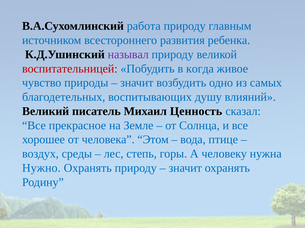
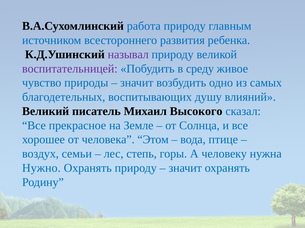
воспитательницей colour: red -> purple
когда: когда -> среду
Ценность: Ценность -> Высокого
среды: среды -> семьи
